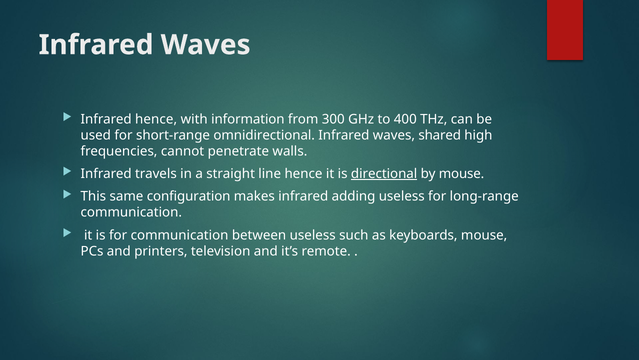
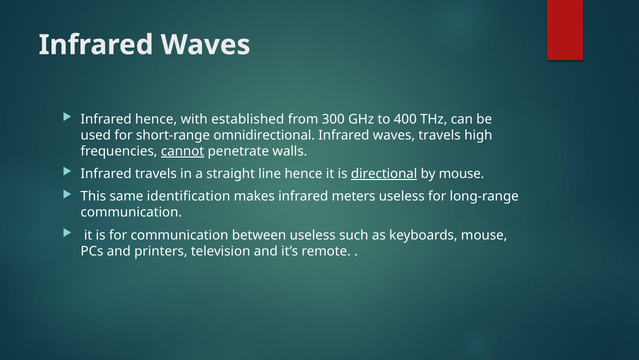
information: information -> established
waves shared: shared -> travels
cannot underline: none -> present
configuration: configuration -> identification
adding: adding -> meters
